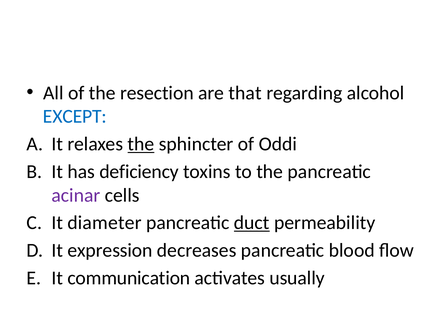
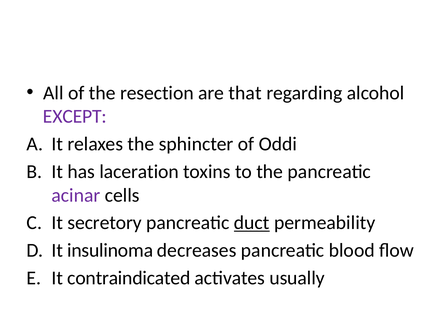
EXCEPT colour: blue -> purple
the at (141, 144) underline: present -> none
deficiency: deficiency -> laceration
diameter: diameter -> secretory
expression: expression -> insulinoma
communication: communication -> contraindicated
